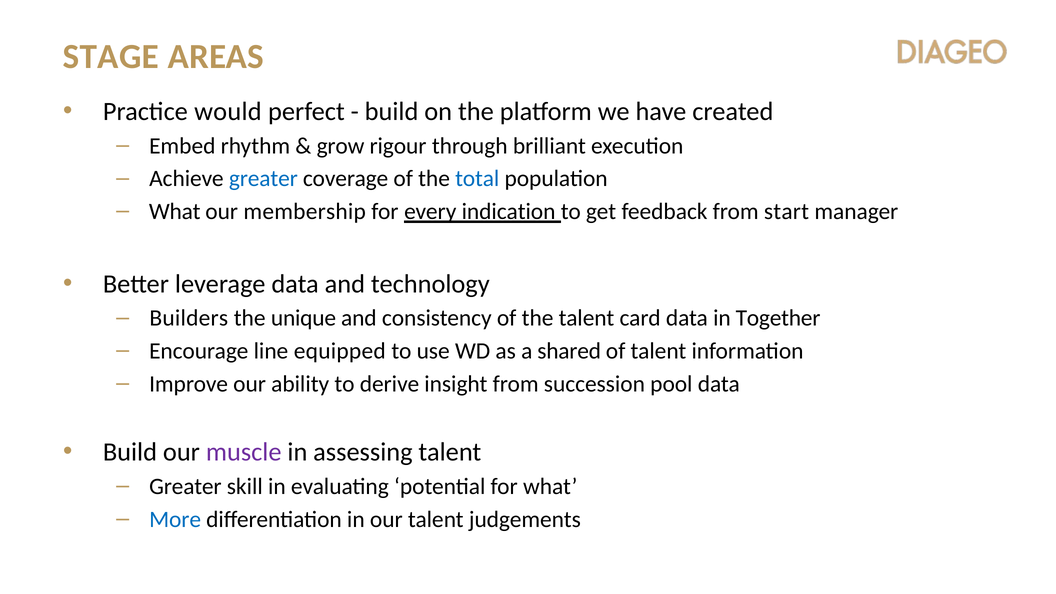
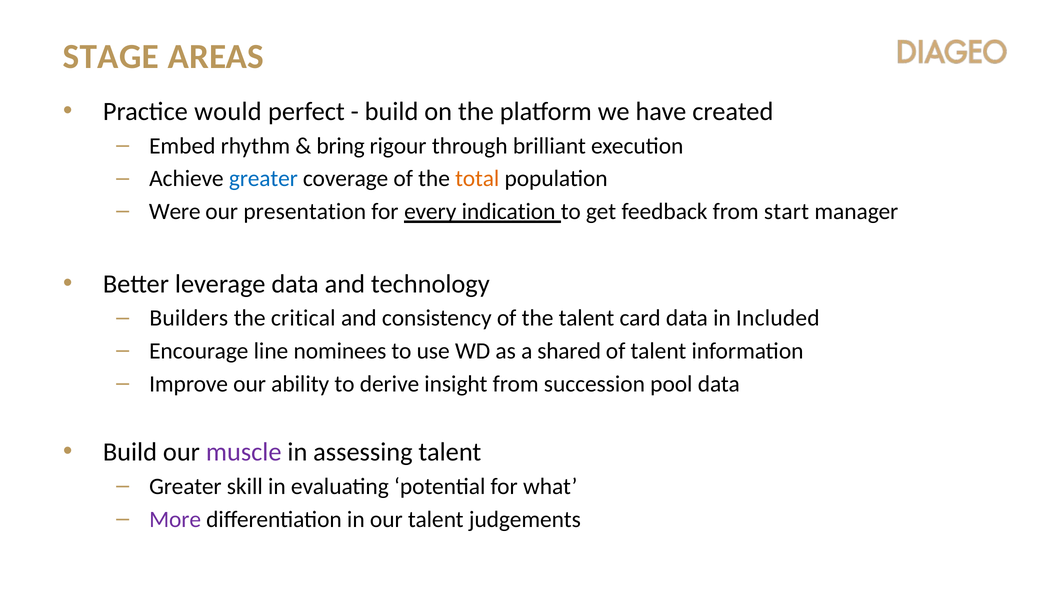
grow: grow -> bring
total colour: blue -> orange
What at (175, 211): What -> Were
membership: membership -> presentation
unique: unique -> critical
Together: Together -> Included
equipped: equipped -> nominees
More colour: blue -> purple
